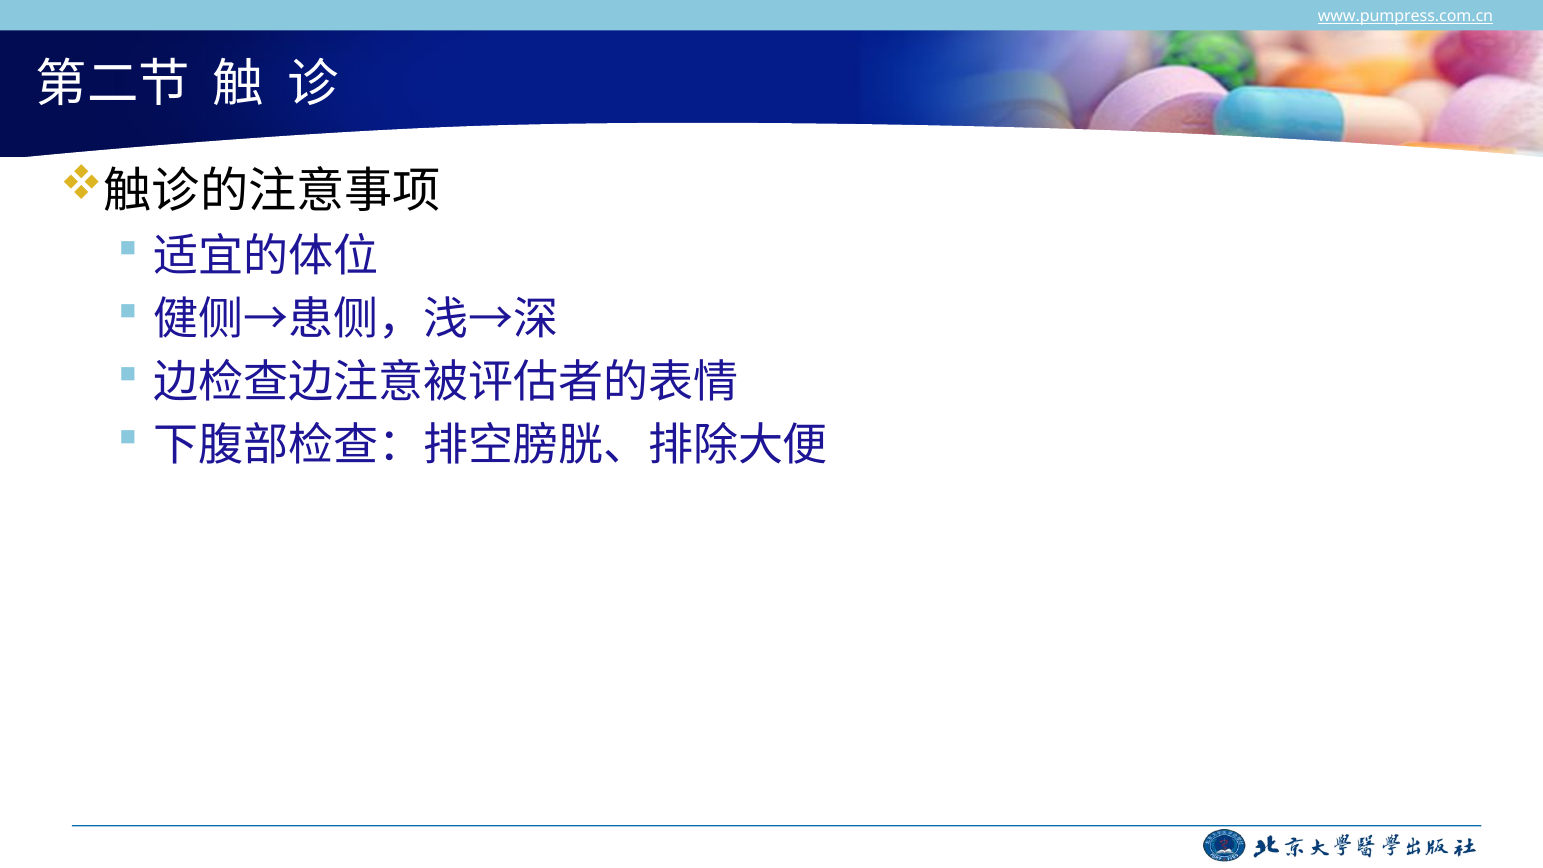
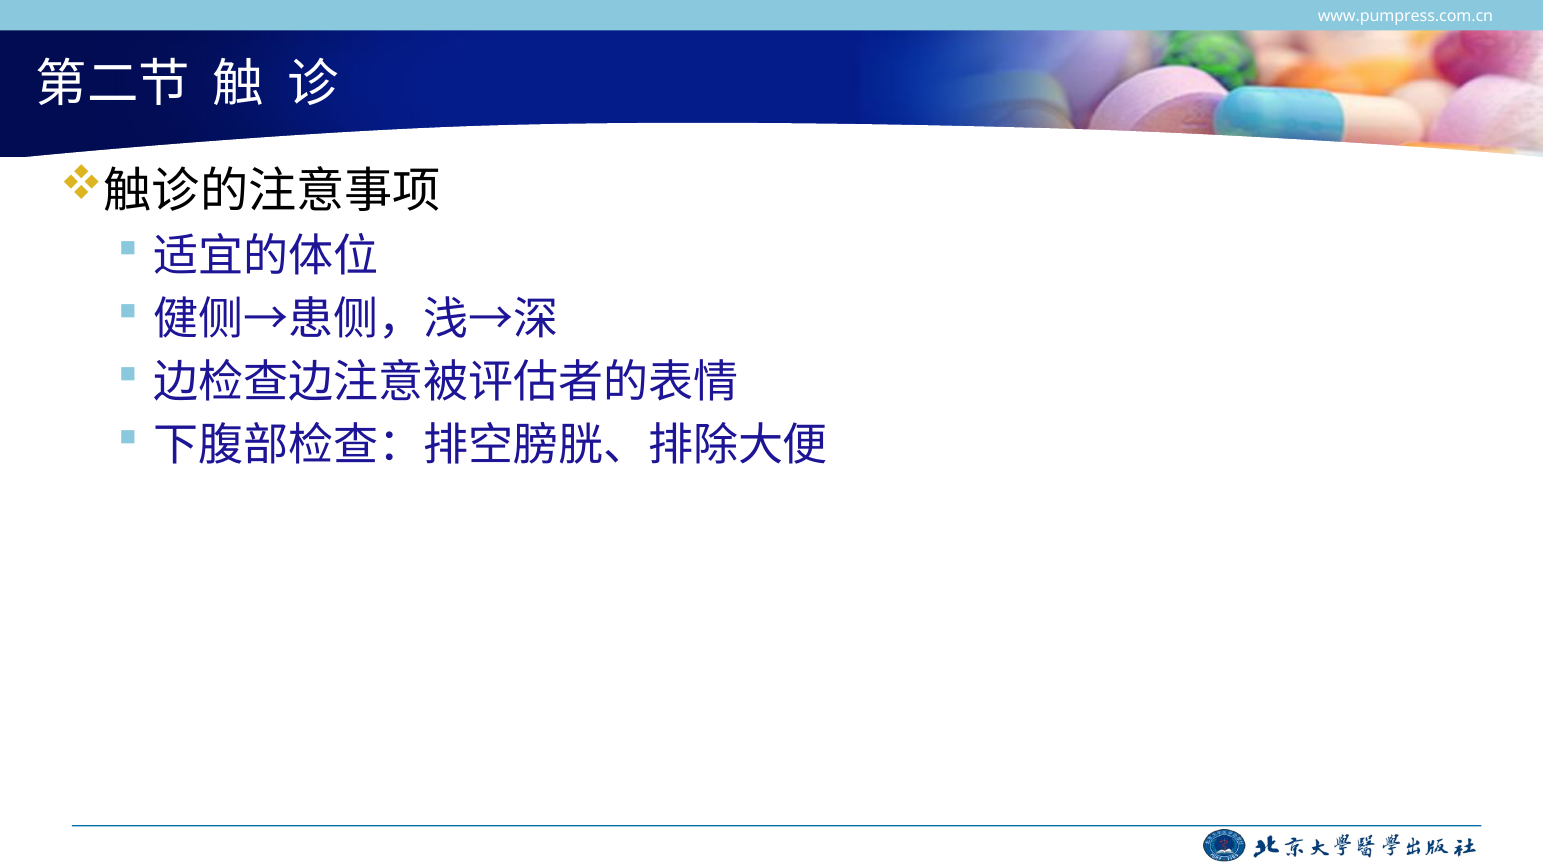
www.pumpress.com.cn underline: present -> none
